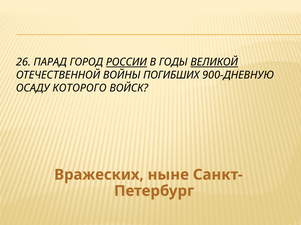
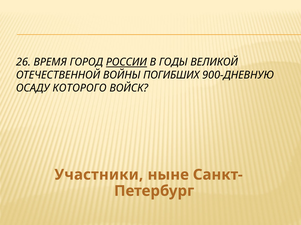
ПАРАД: ПАРАД -> ВРЕМЯ
ВЕЛИКОЙ underline: present -> none
Вражеских: Вражеских -> Участники
